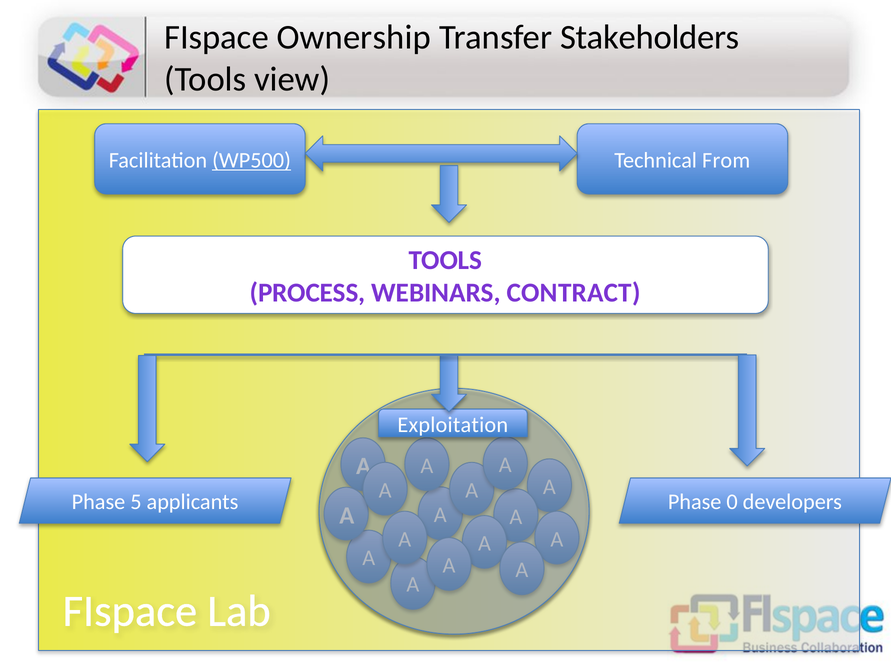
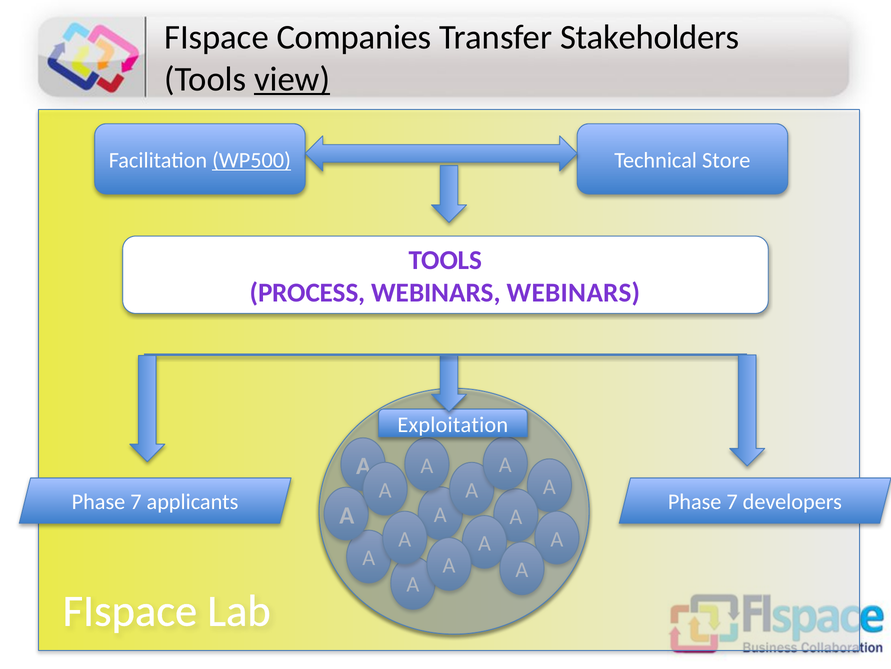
Ownership: Ownership -> Companies
view underline: none -> present
From: From -> Store
WEBINARS CONTRACT: CONTRACT -> WEBINARS
5 at (136, 502): 5 -> 7
applicants Phase 0: 0 -> 7
